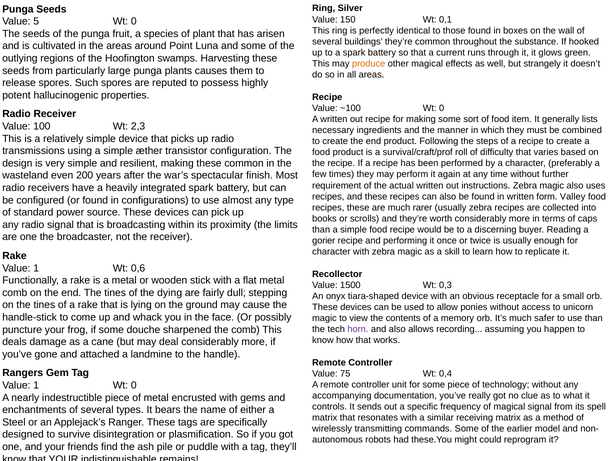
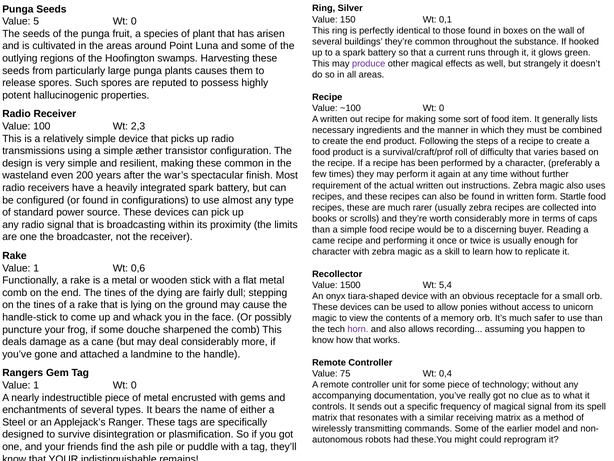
produce colour: orange -> purple
Valley: Valley -> Startle
gorier: gorier -> came
0,3: 0,3 -> 5,4
